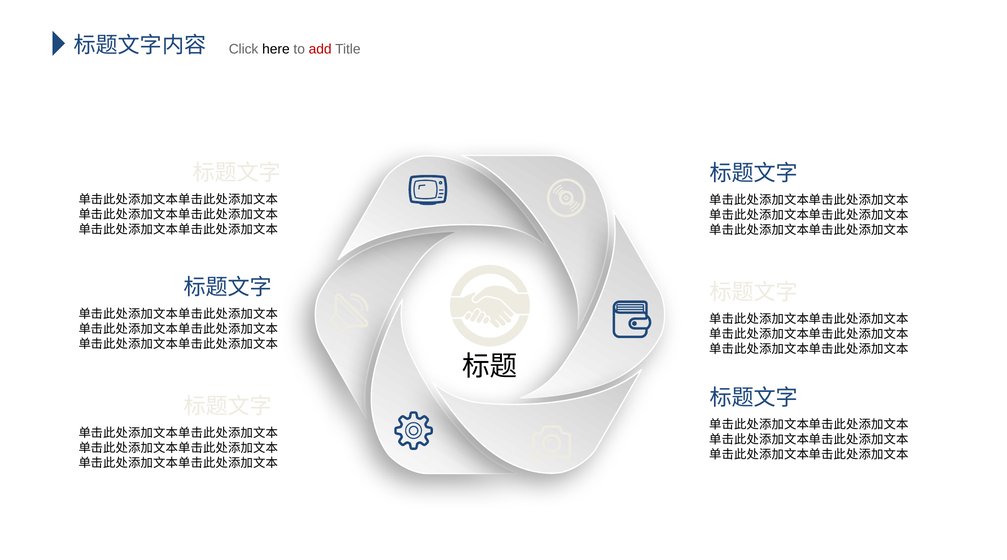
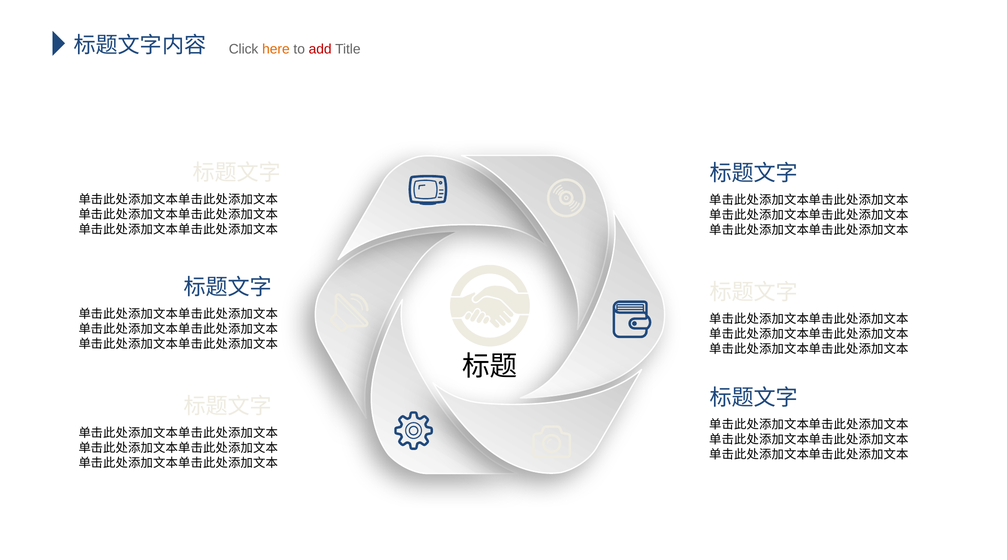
here colour: black -> orange
